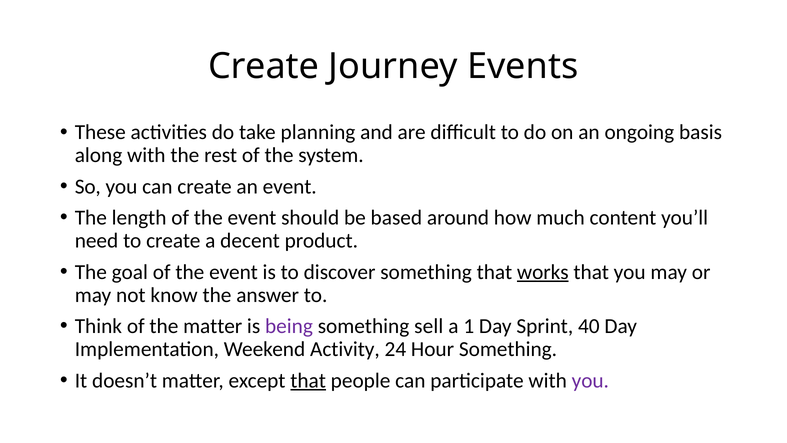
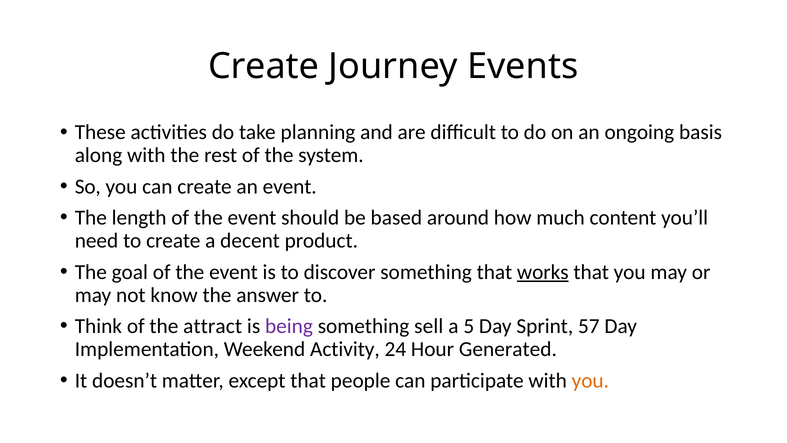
the matter: matter -> attract
1: 1 -> 5
40: 40 -> 57
Hour Something: Something -> Generated
that at (308, 380) underline: present -> none
you at (590, 380) colour: purple -> orange
